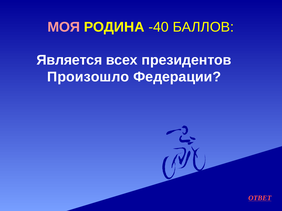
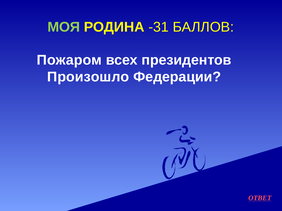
МОЯ colour: pink -> light green
-40: -40 -> -31
Является: Является -> Пожаром
